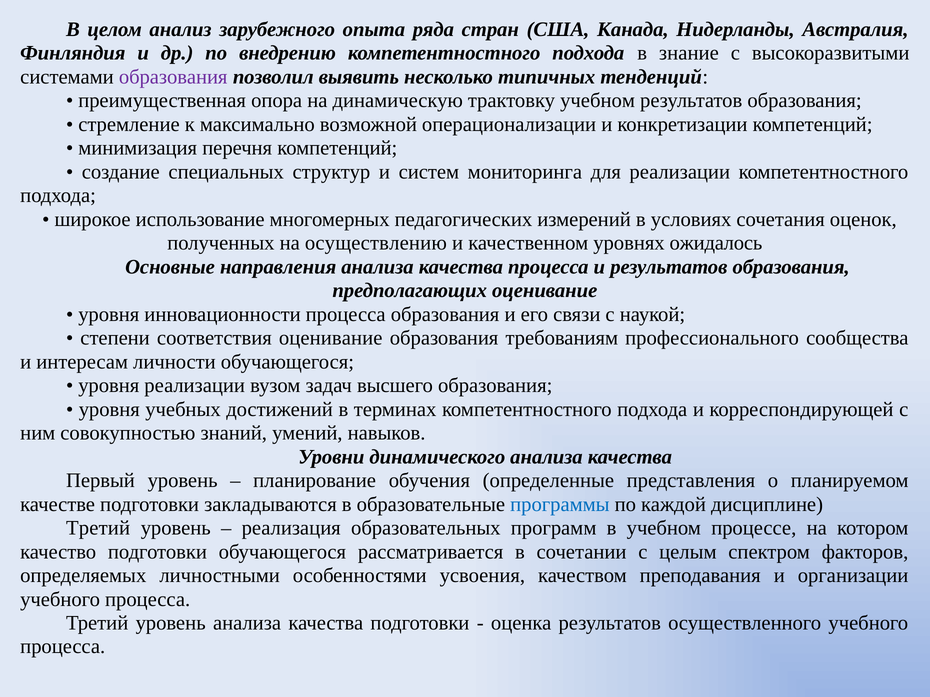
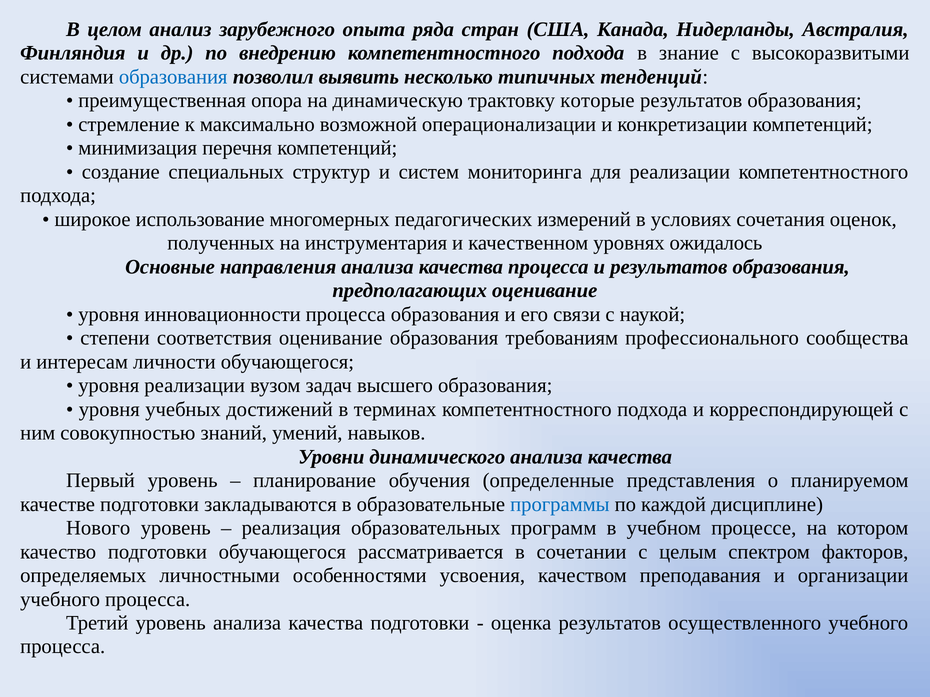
образования at (173, 77) colour: purple -> blue
трактовку учебном: учебном -> которые
осуществлению: осуществлению -> инструментария
Третий at (98, 528): Третий -> Нового
